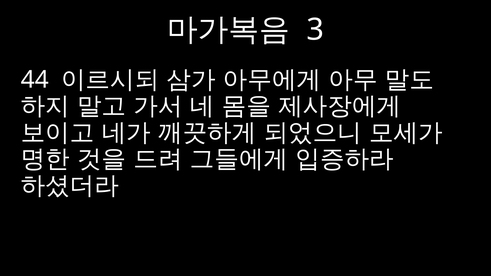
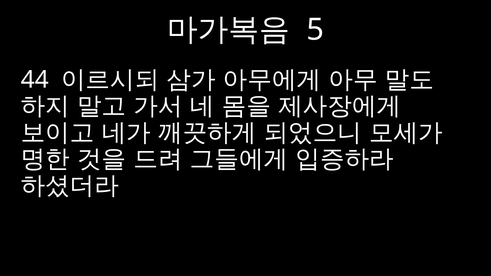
3: 3 -> 5
